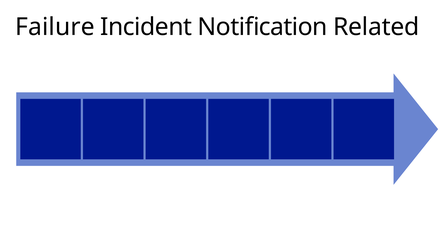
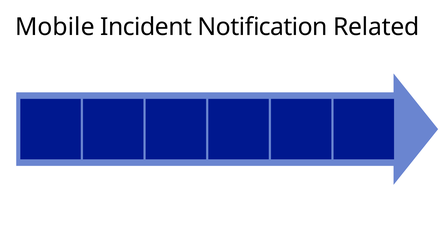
Failure: Failure -> Mobile
